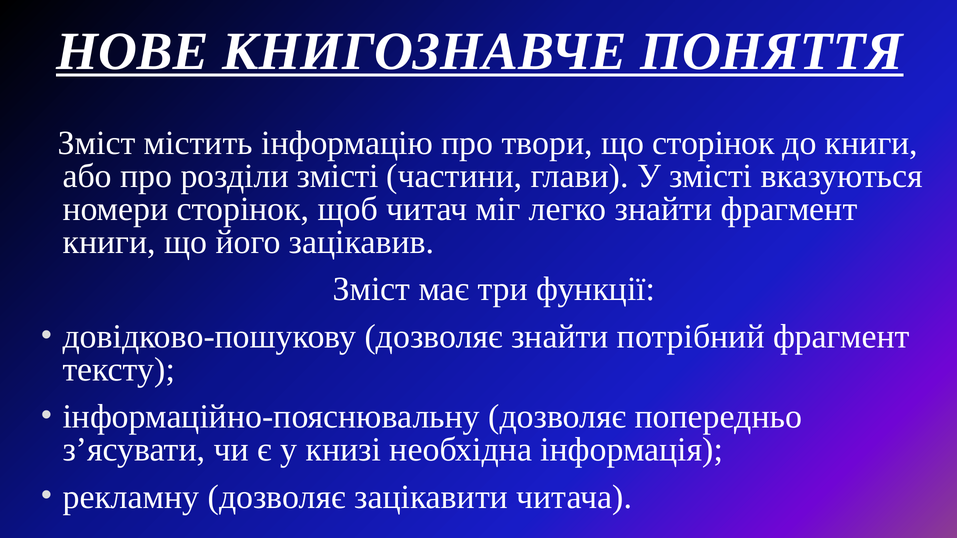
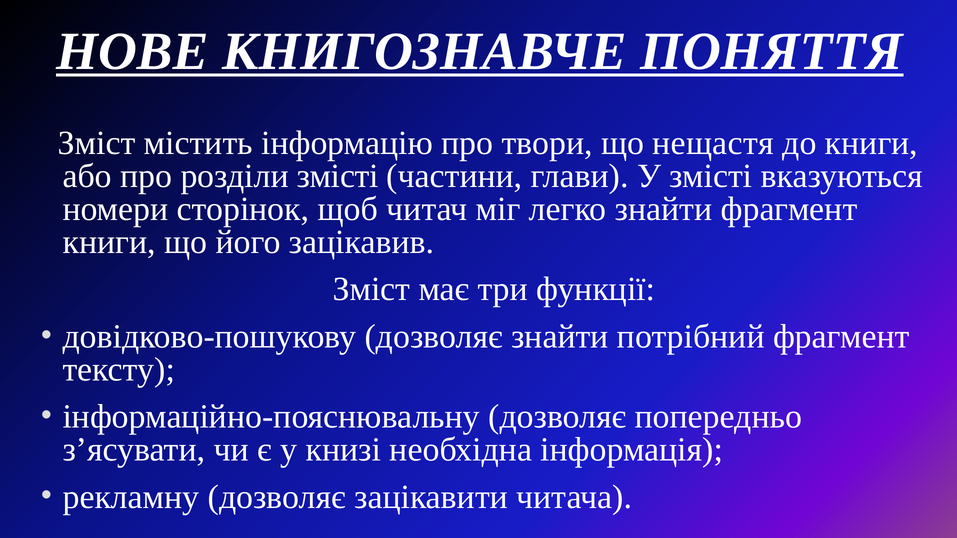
що сторінок: сторінок -> нещастя
